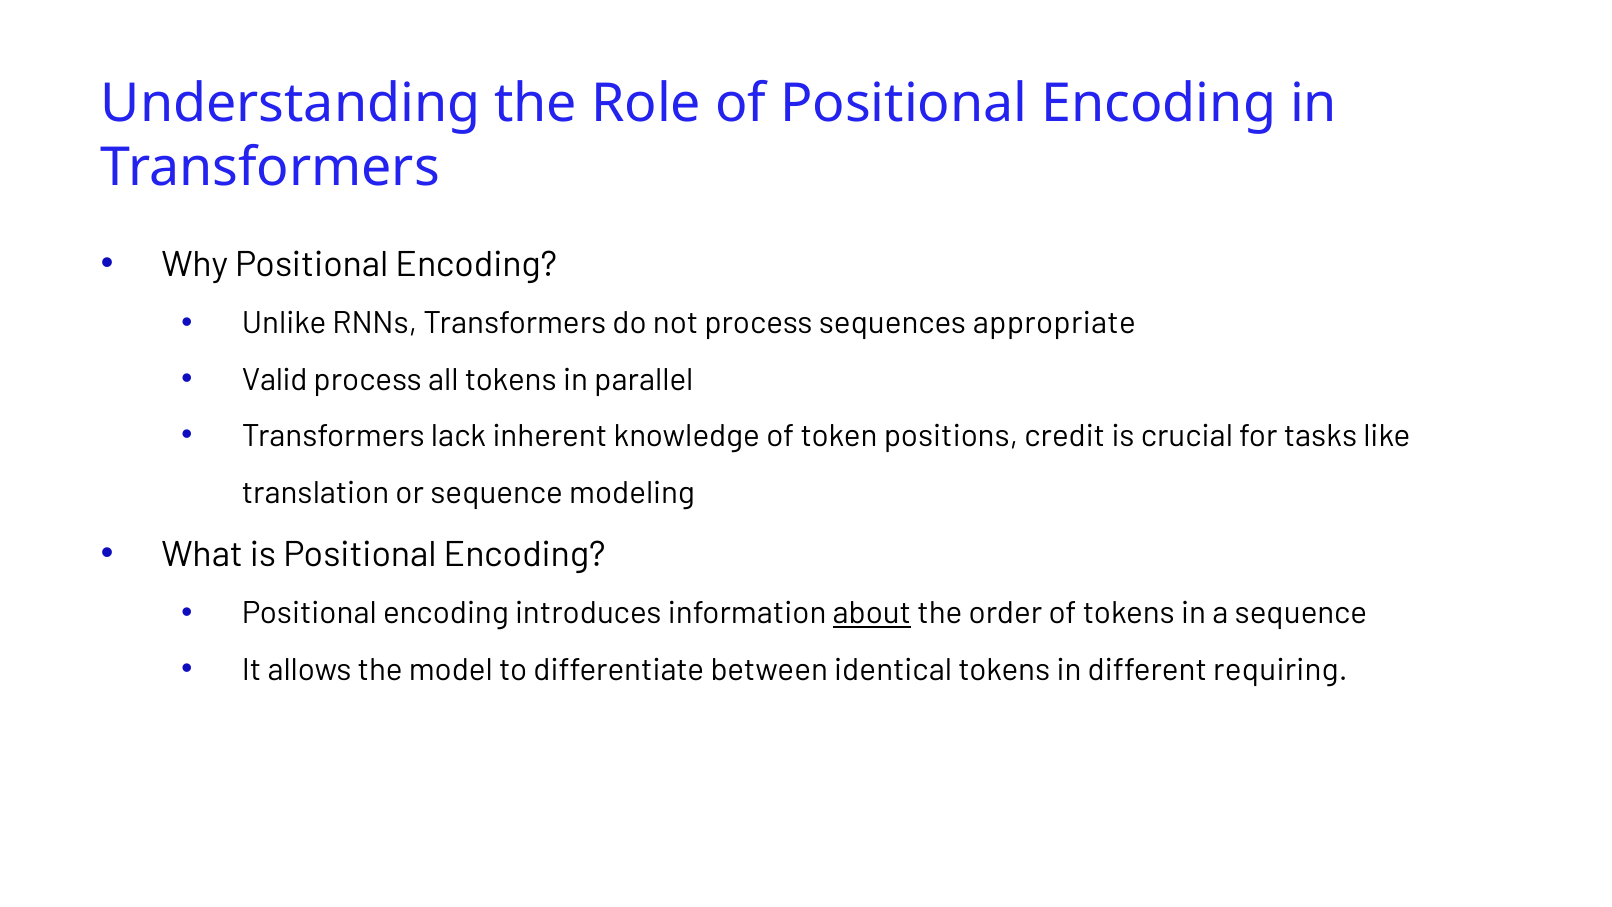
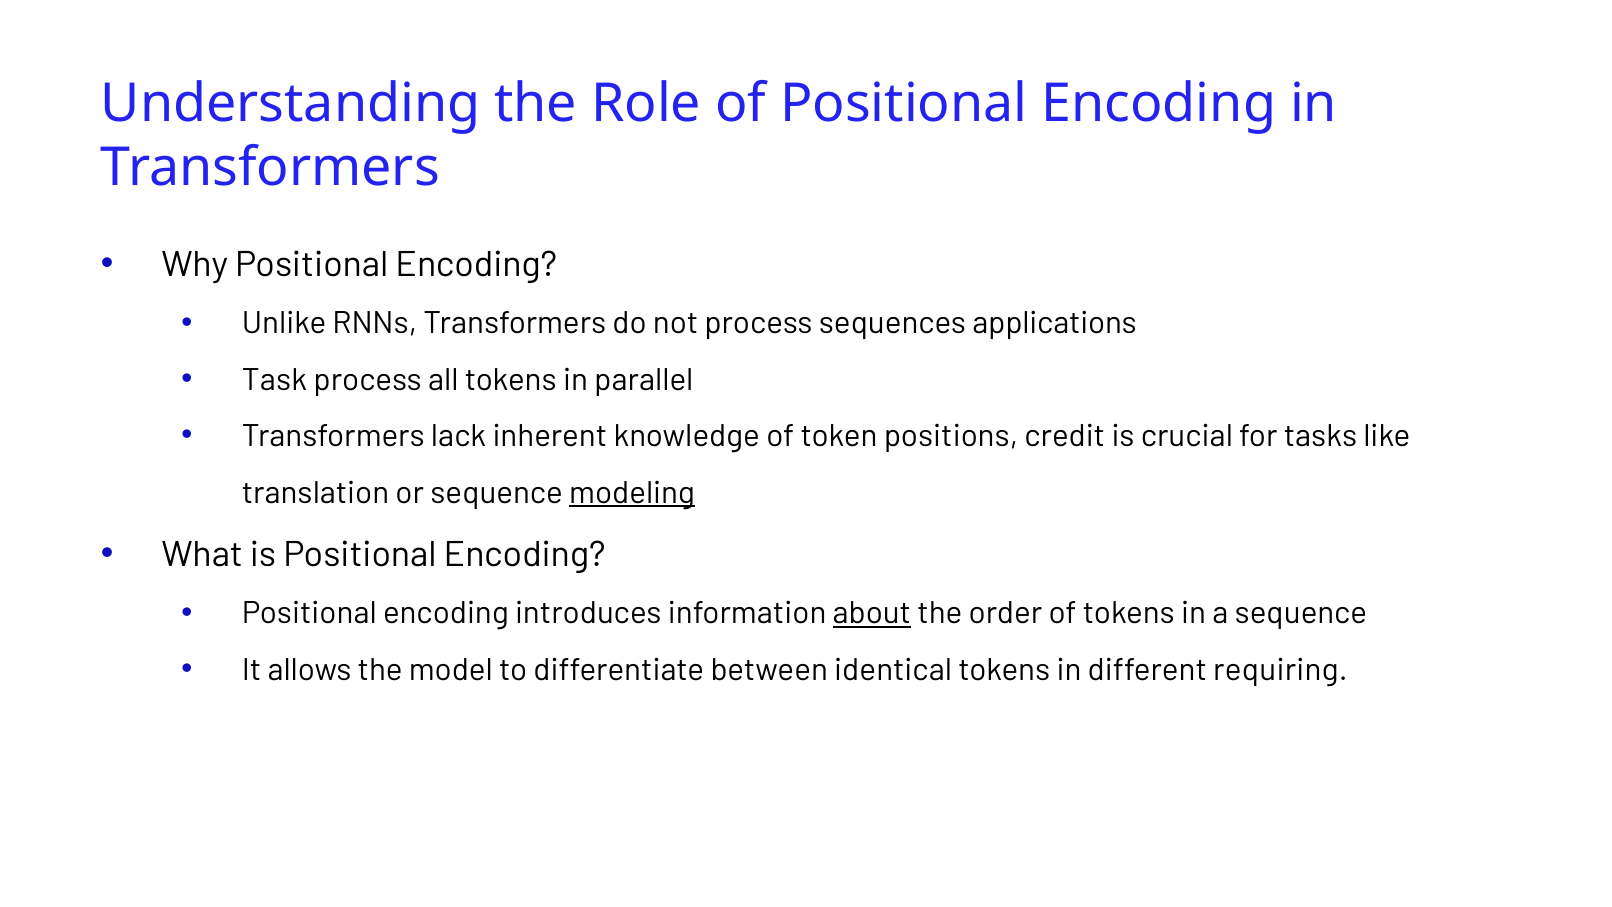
appropriate: appropriate -> applications
Valid: Valid -> Task
modeling underline: none -> present
